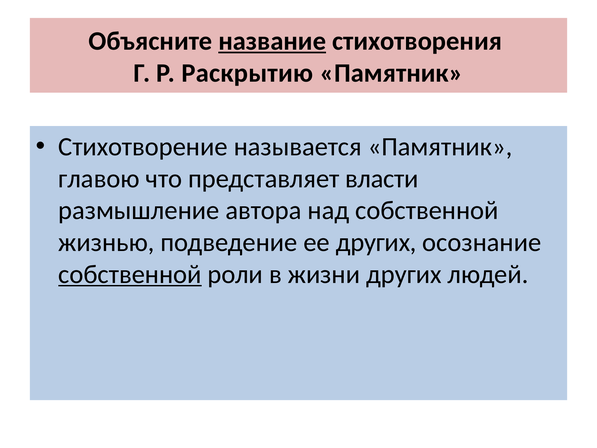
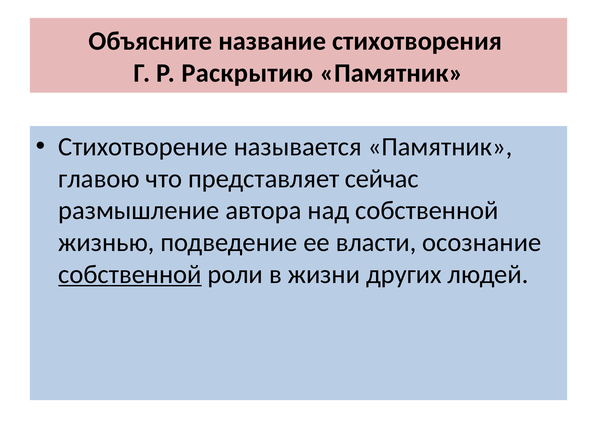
название underline: present -> none
власти: власти -> сейчас
ее других: других -> власти
